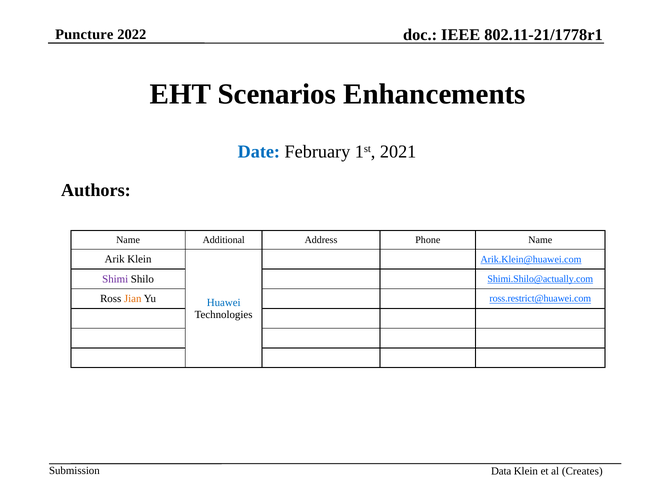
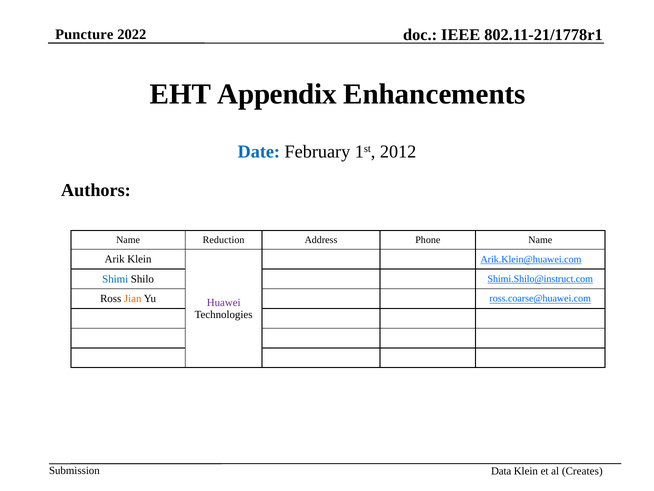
Scenarios: Scenarios -> Appendix
2021: 2021 -> 2012
Additional: Additional -> Reduction
Shimi colour: purple -> blue
Shimi.Shilo@actually.com: Shimi.Shilo@actually.com -> Shimi.Shilo@instruct.com
ross.restrict@huawei.com: ross.restrict@huawei.com -> ross.coarse@huawei.com
Huawei colour: blue -> purple
